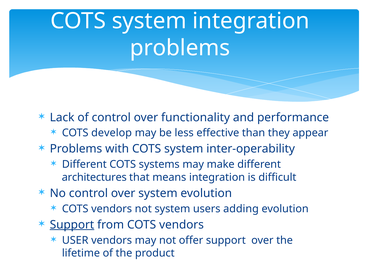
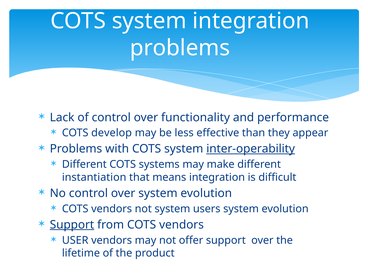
inter-operability underline: none -> present
architectures: architectures -> instantiation
users adding: adding -> system
